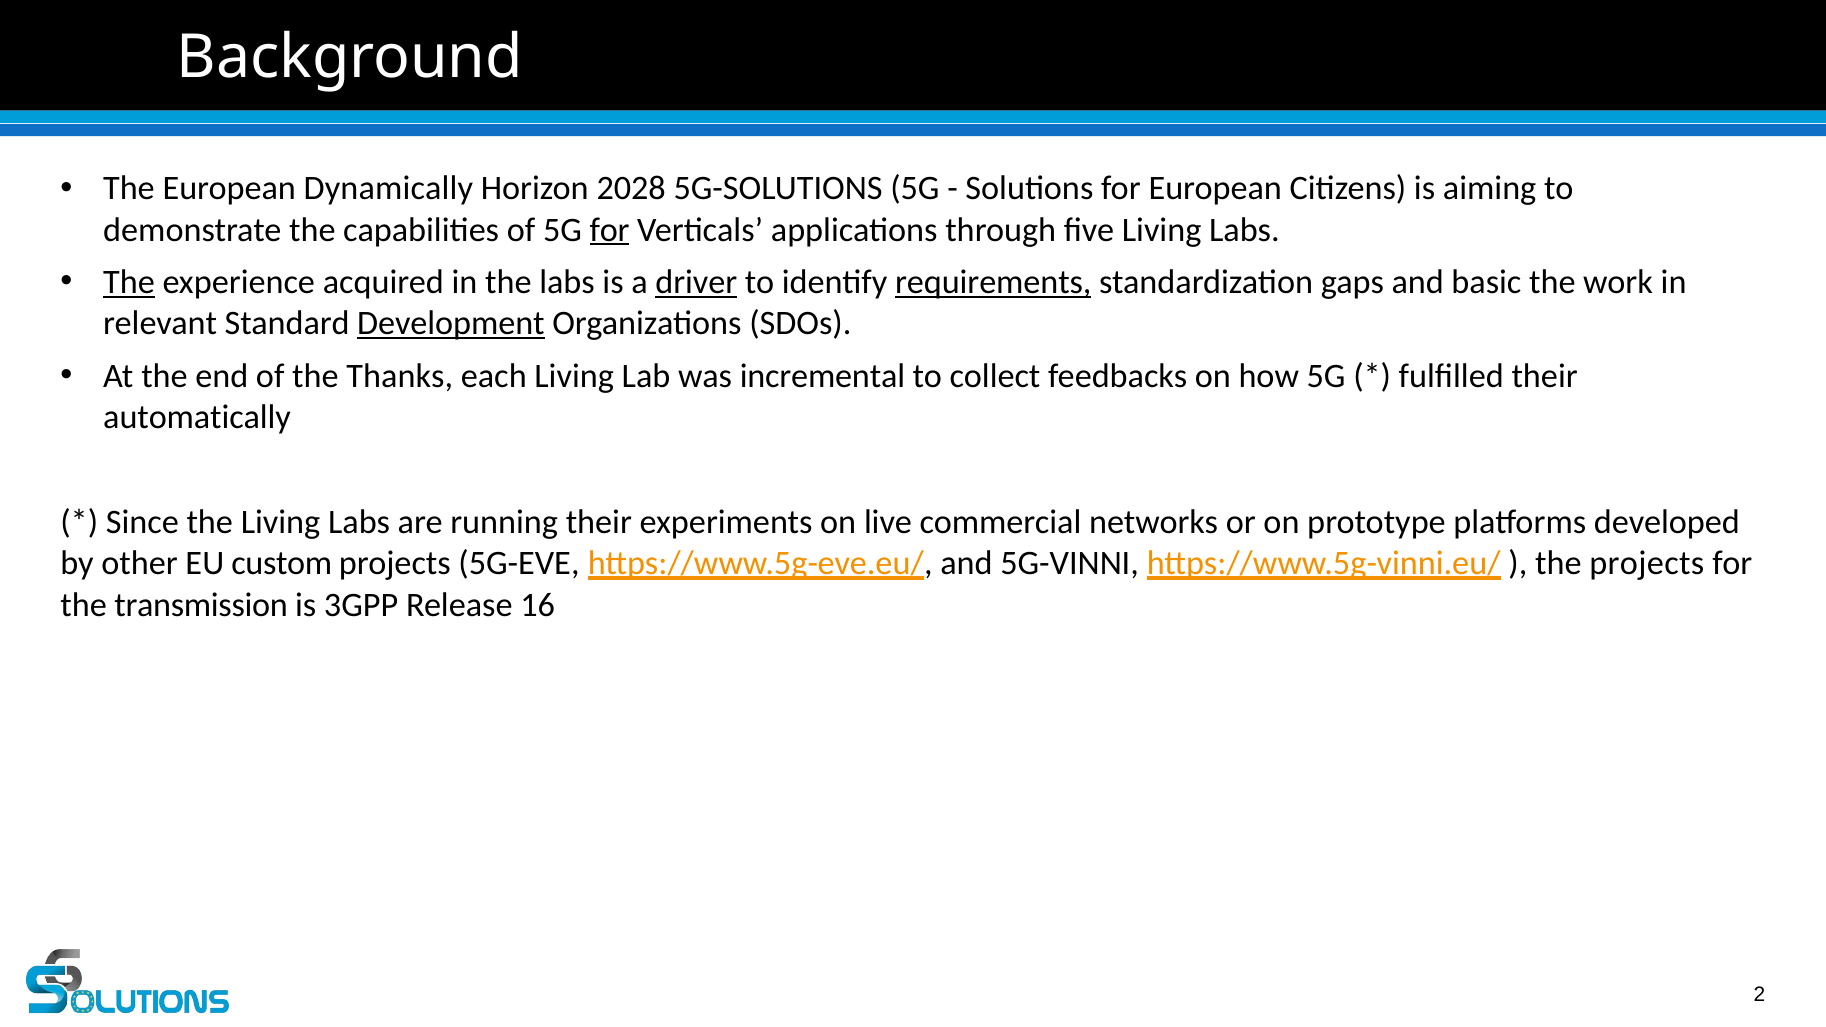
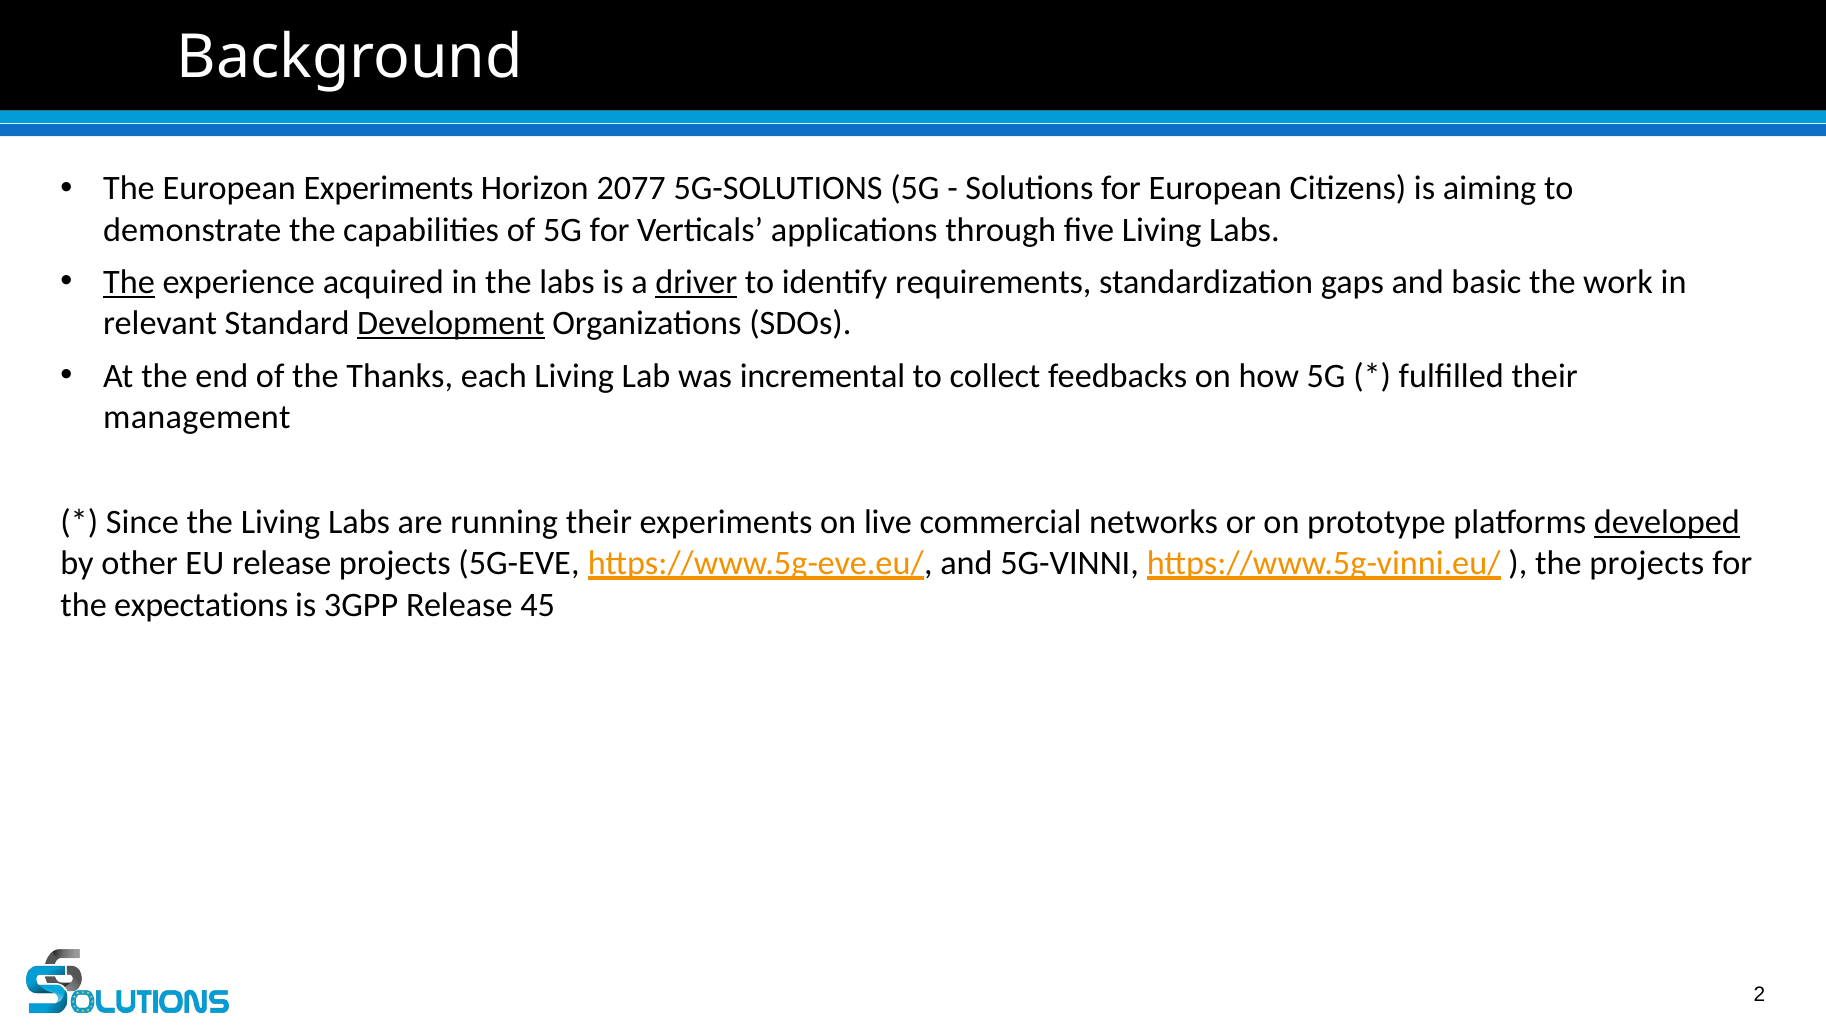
European Dynamically: Dynamically -> Experiments
2028: 2028 -> 2077
for at (610, 230) underline: present -> none
requirements underline: present -> none
automatically: automatically -> management
developed underline: none -> present
EU custom: custom -> release
transmission: transmission -> expectations
16: 16 -> 45
